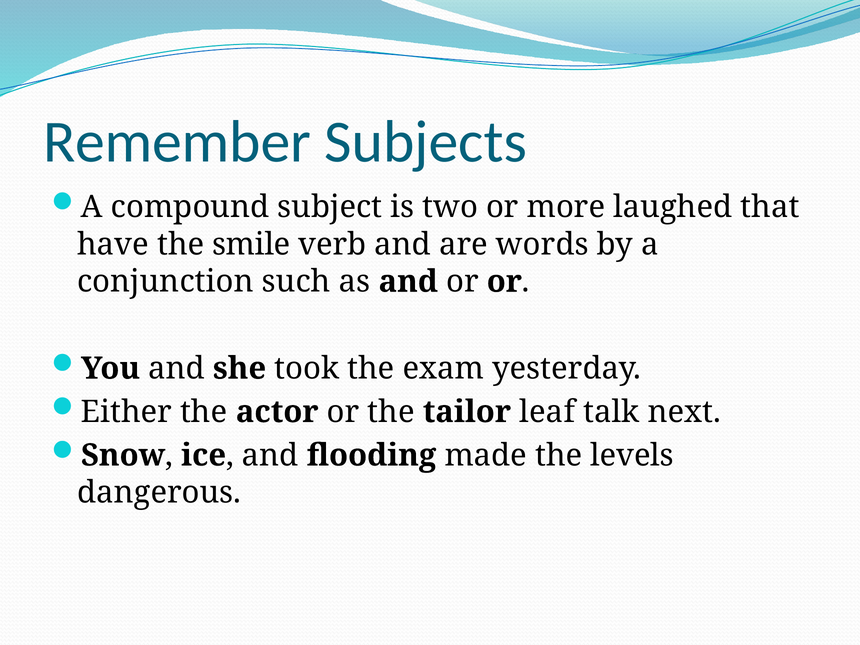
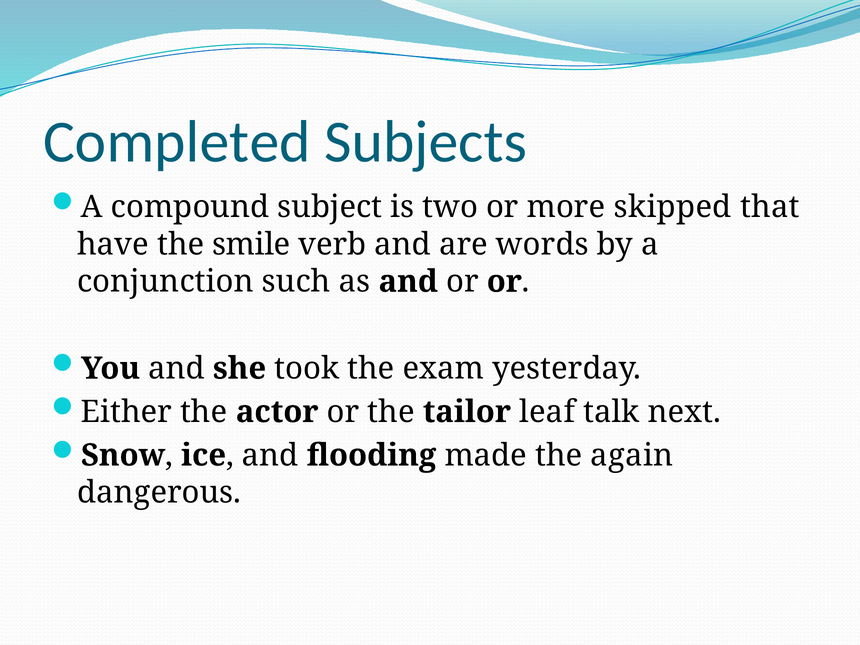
Remember: Remember -> Completed
laughed: laughed -> skipped
levels: levels -> again
